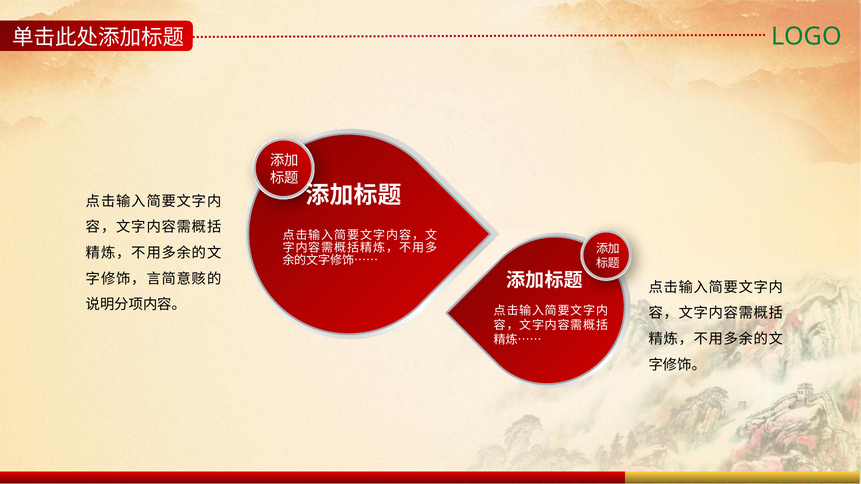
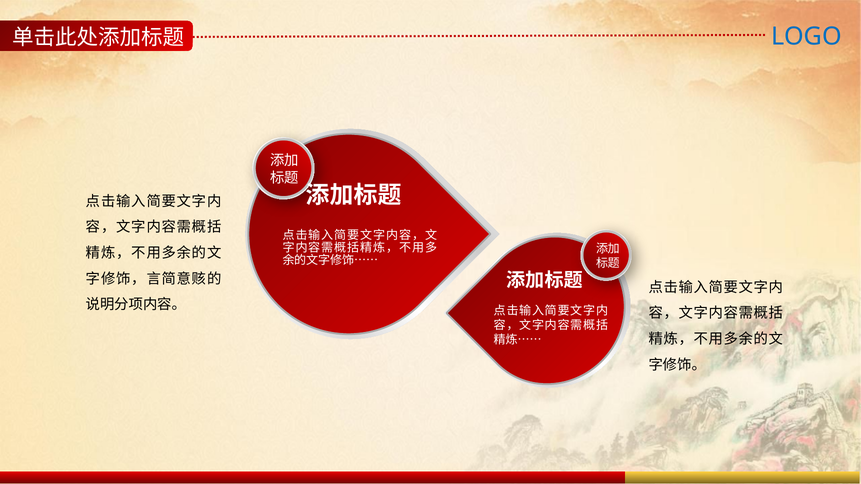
LOGO colour: green -> blue
